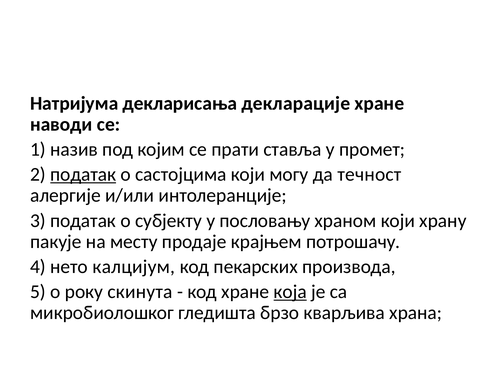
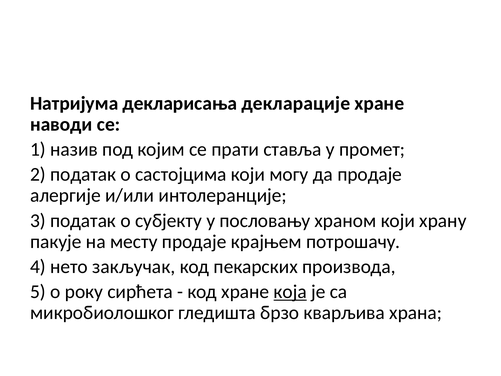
податак at (83, 174) underline: present -> none
да течност: течност -> продаје
калцијум: калцијум -> закључак
скинута: скинута -> сирћета
